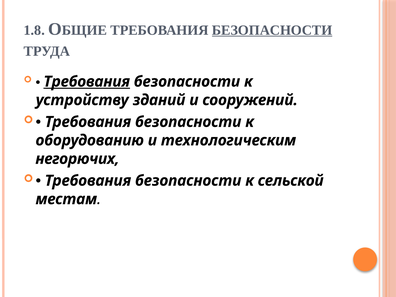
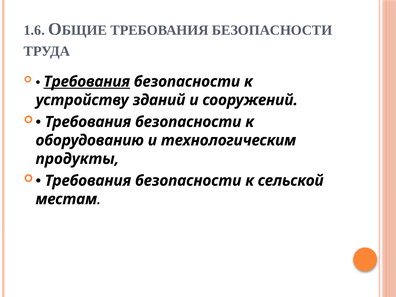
1.8: 1.8 -> 1.6
БЕЗОПАСНОСТИ at (272, 30) underline: present -> none
негорючих: негорючих -> продукты
